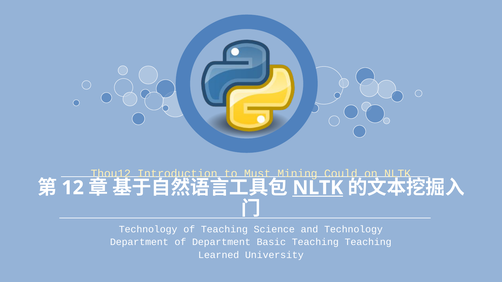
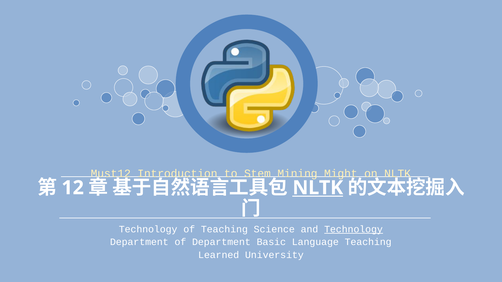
Thou12: Thou12 -> Must12
Must: Must -> Stem
Could: Could -> Might
Technology at (354, 230) underline: none -> present
Basic Teaching: Teaching -> Language
